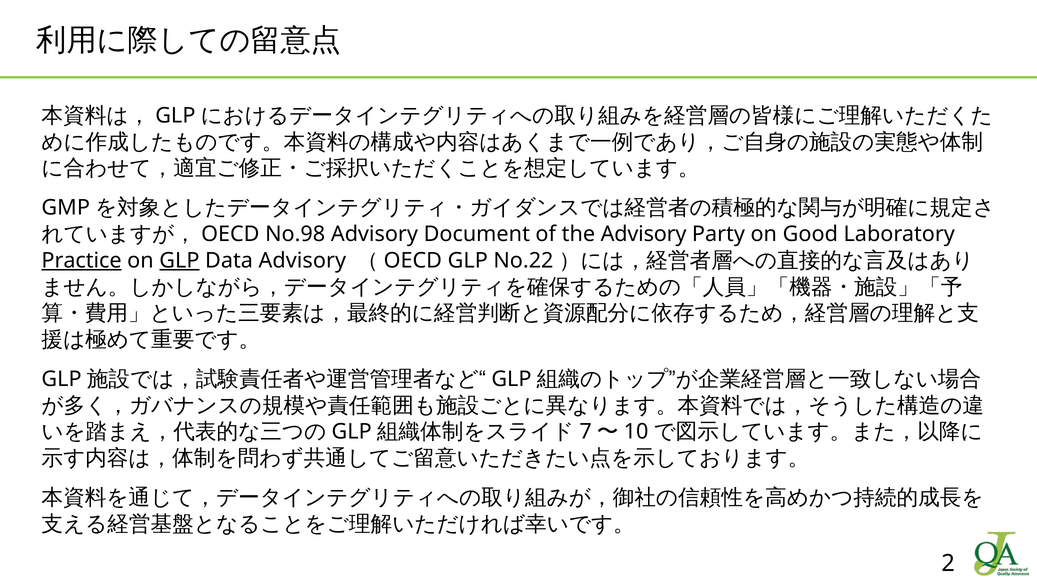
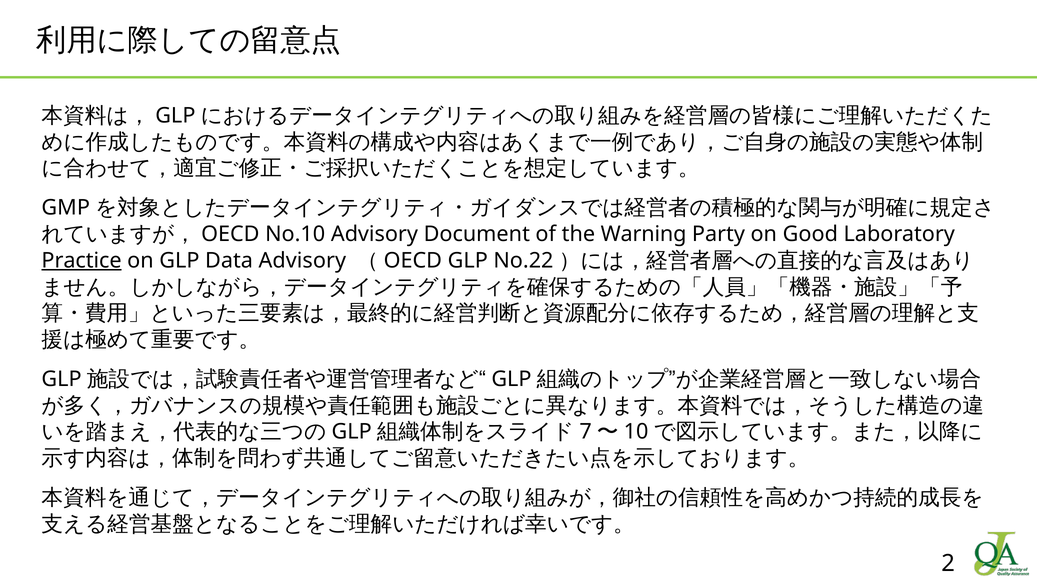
No.98: No.98 -> No.10
the Advisory: Advisory -> Warning
GLP at (179, 261) underline: present -> none
